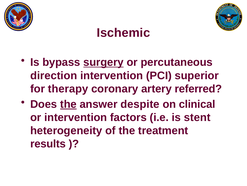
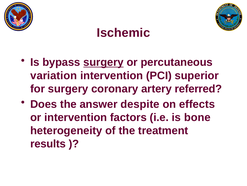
direction: direction -> variation
for therapy: therapy -> surgery
the at (68, 104) underline: present -> none
clinical: clinical -> effects
stent: stent -> bone
